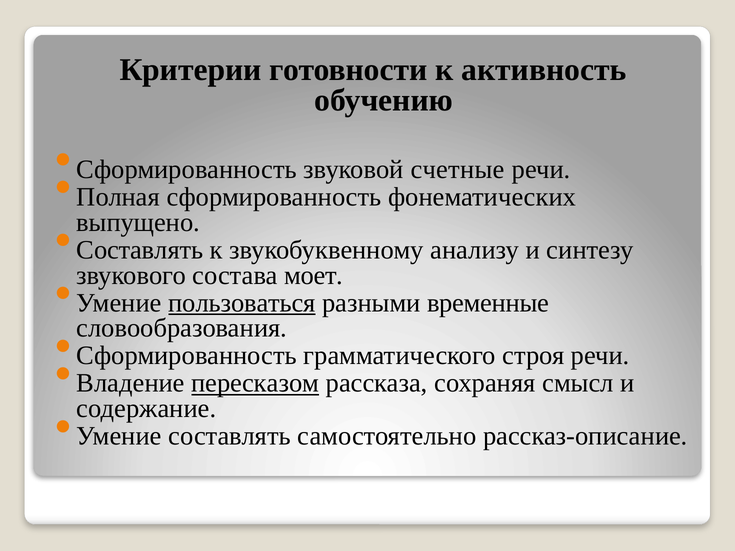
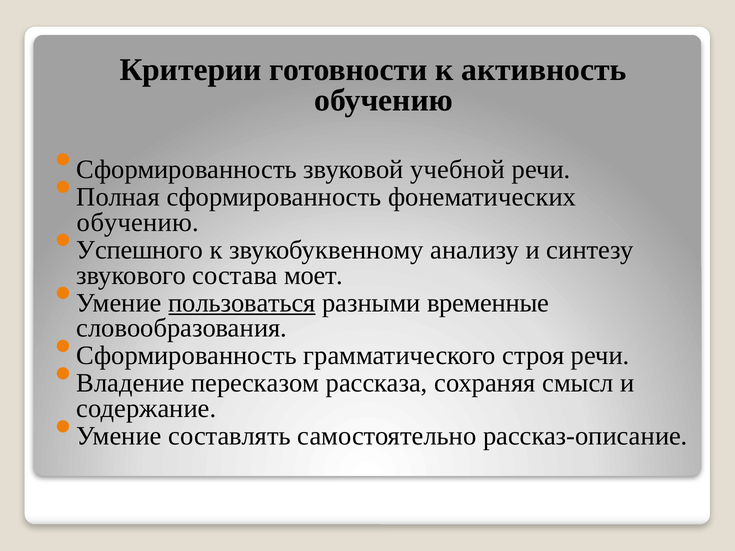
счетные: счетные -> учебной
выпущено at (138, 222): выпущено -> обучению
Составлять at (140, 250): Составлять -> Успешного
пересказом underline: present -> none
